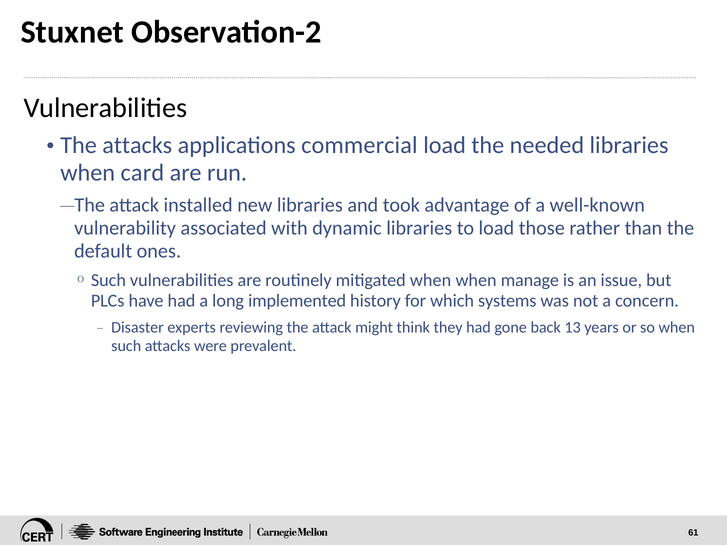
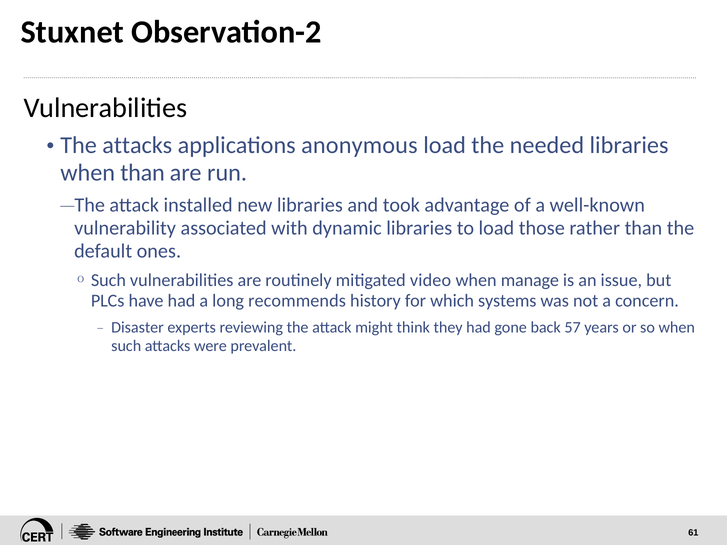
commercial: commercial -> anonymous
when card: card -> than
mitigated when: when -> video
implemented: implemented -> recommends
13: 13 -> 57
